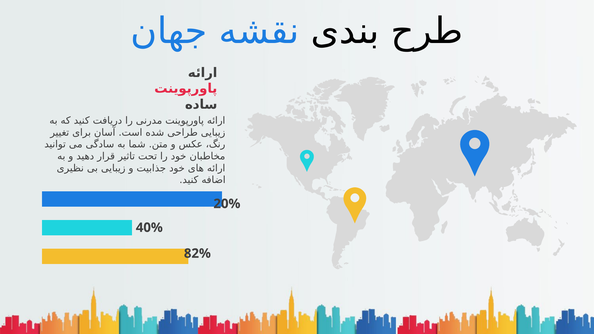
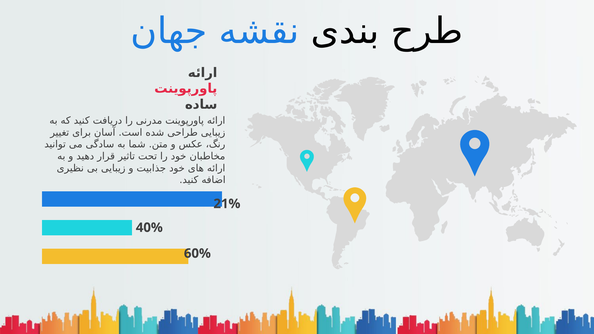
20%: 20% -> 21%
82%: 82% -> 60%
